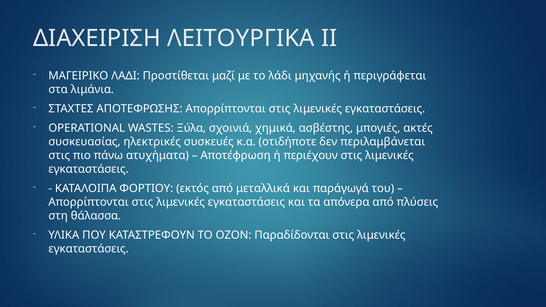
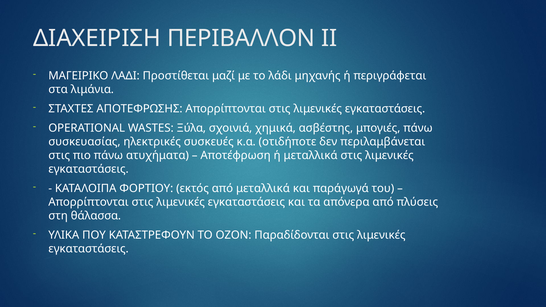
ΛΕΙΤΟΥΡΓΙΚΑ: ΛΕΙΤΟΥΡΓΙΚΑ -> ΠΕΡΙΒΑΛΛΟΝ
μπογιές ακτές: ακτές -> πάνω
ή περιέχουν: περιέχουν -> μεταλλικά
